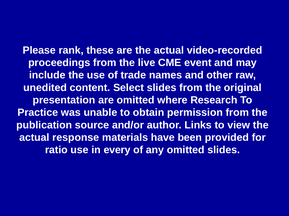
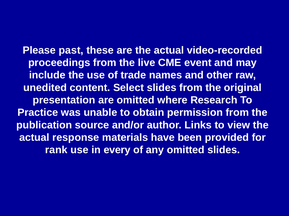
rank: rank -> past
ratio: ratio -> rank
